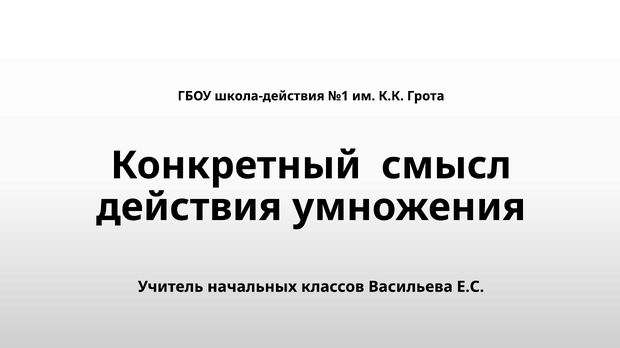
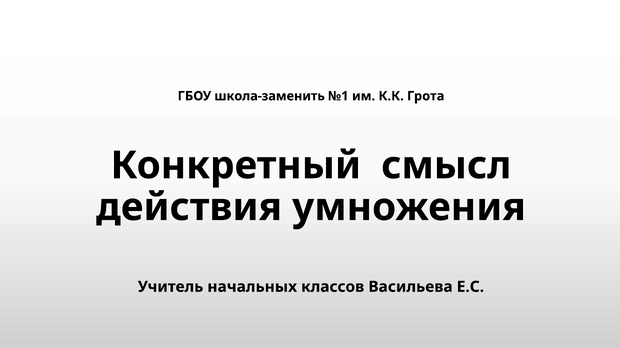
школа-действия: школа-действия -> школа-заменить
